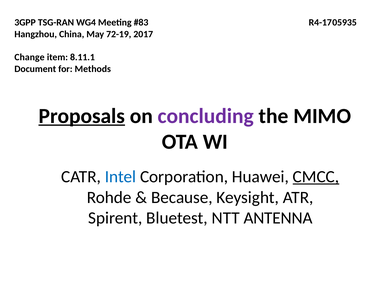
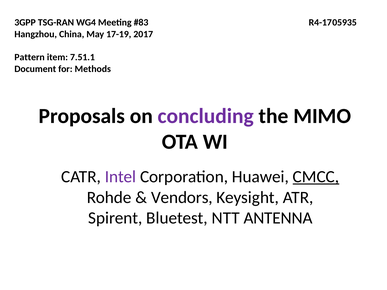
72-19: 72-19 -> 17-19
Change: Change -> Pattern
8.11.1: 8.11.1 -> 7.51.1
Proposals underline: present -> none
Intel colour: blue -> purple
Because: Because -> Vendors
